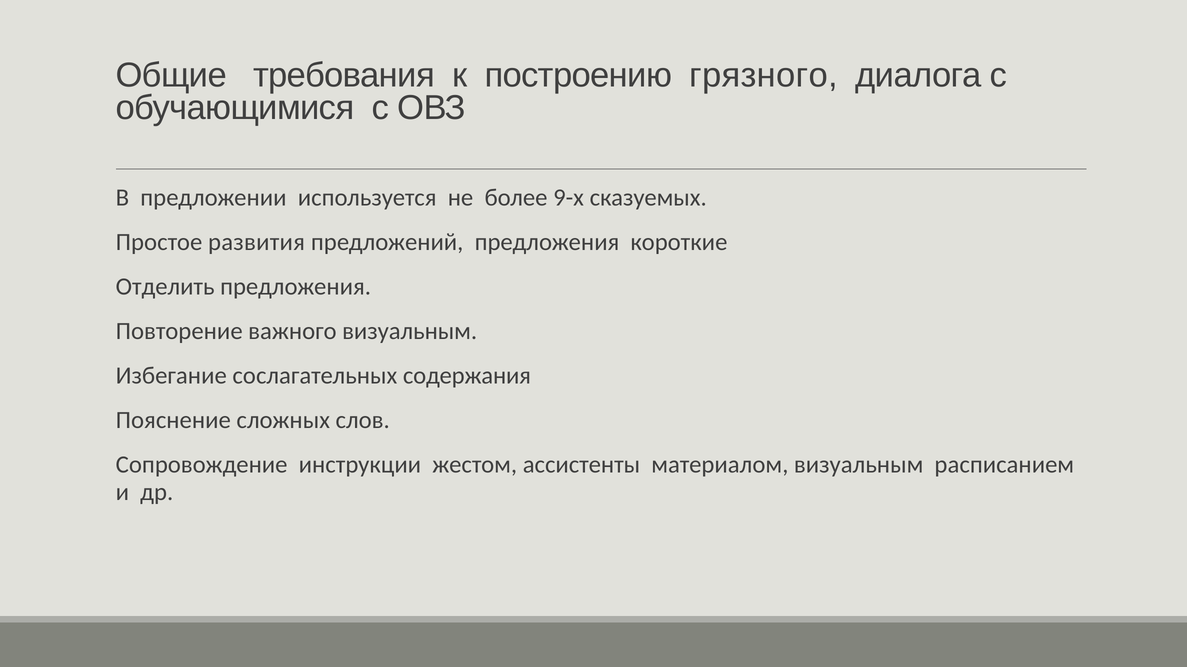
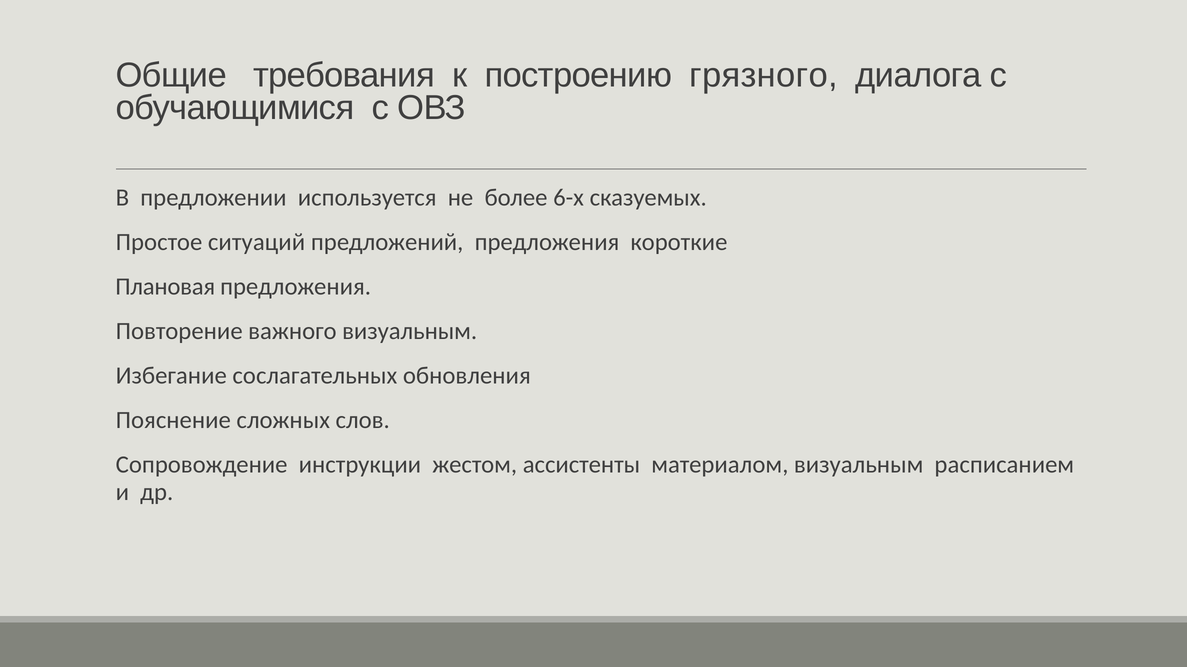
9-х: 9-х -> 6-х
развития: развития -> ситуаций
Отделить: Отделить -> Плановая
содержания: содержания -> обновления
